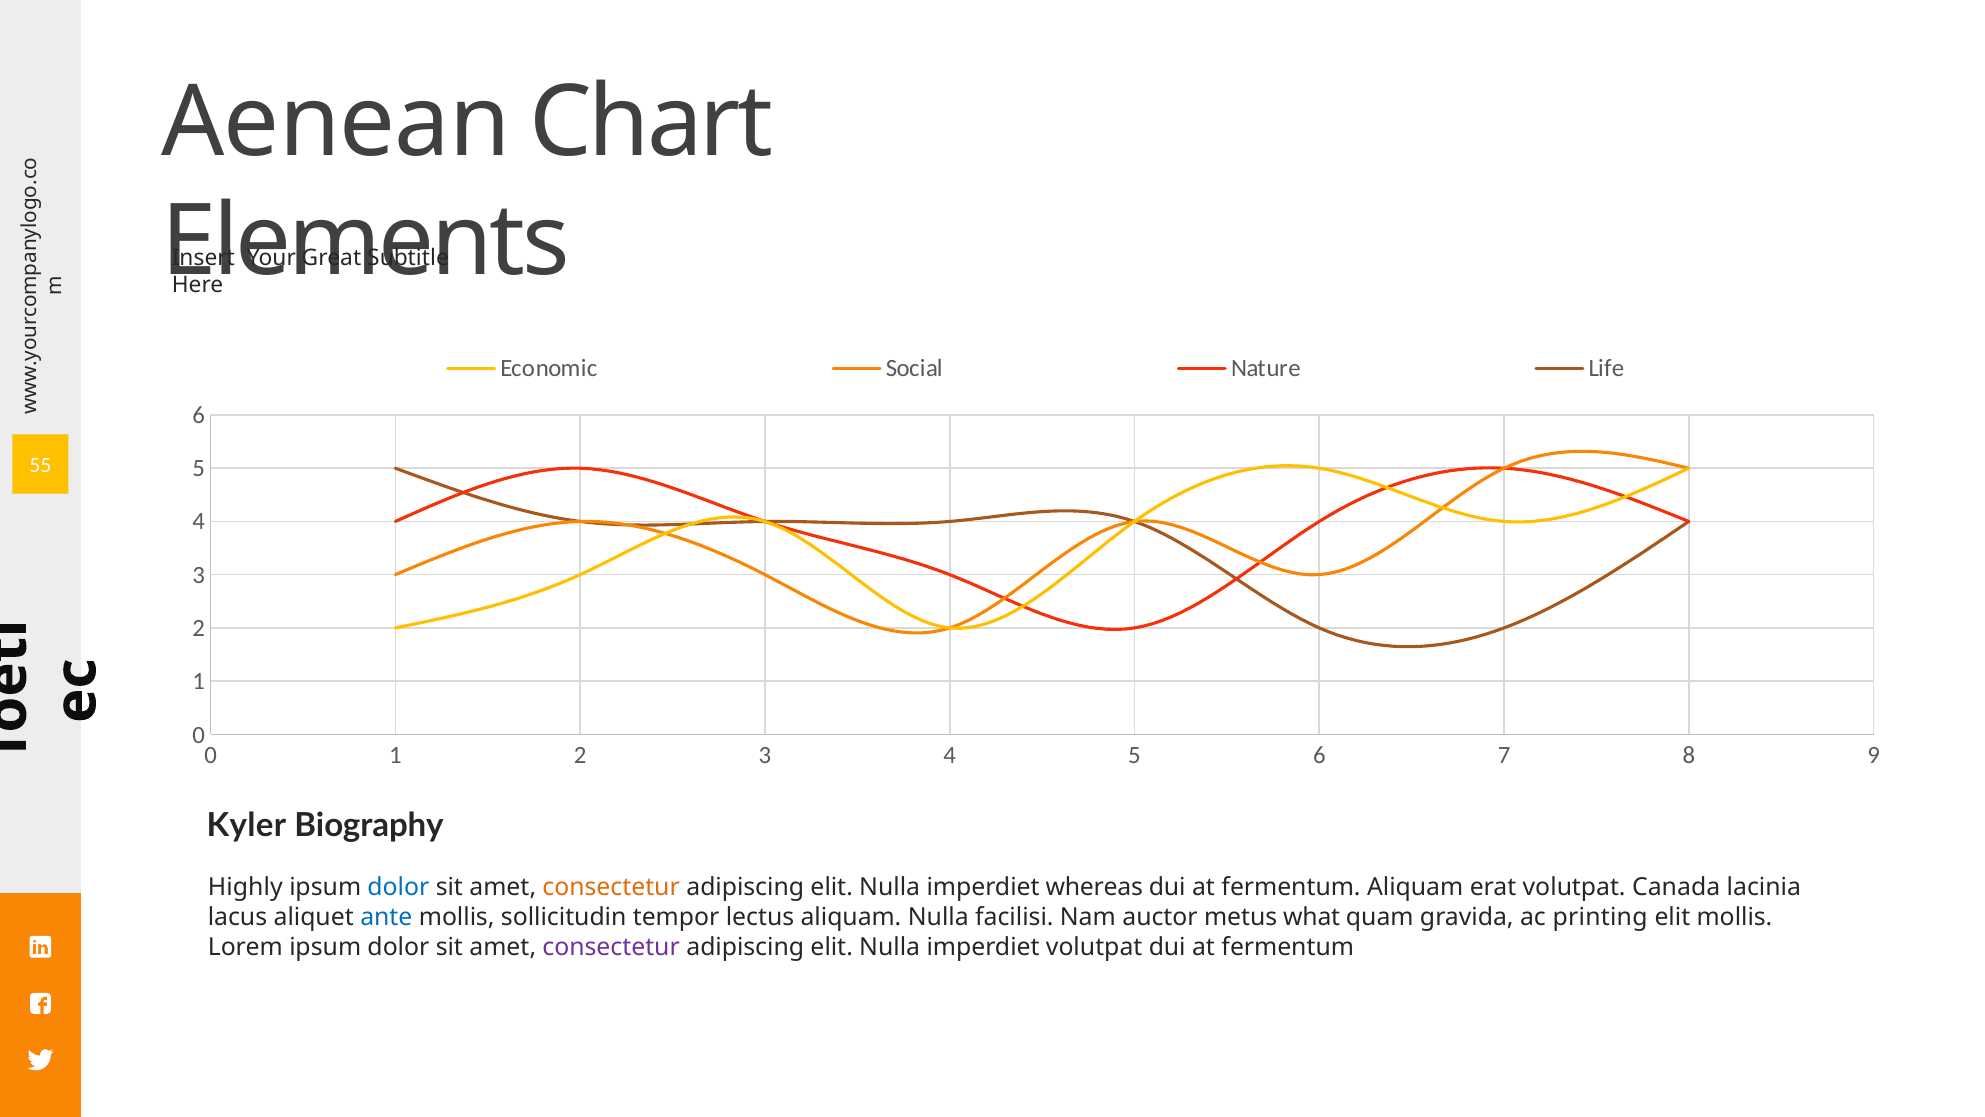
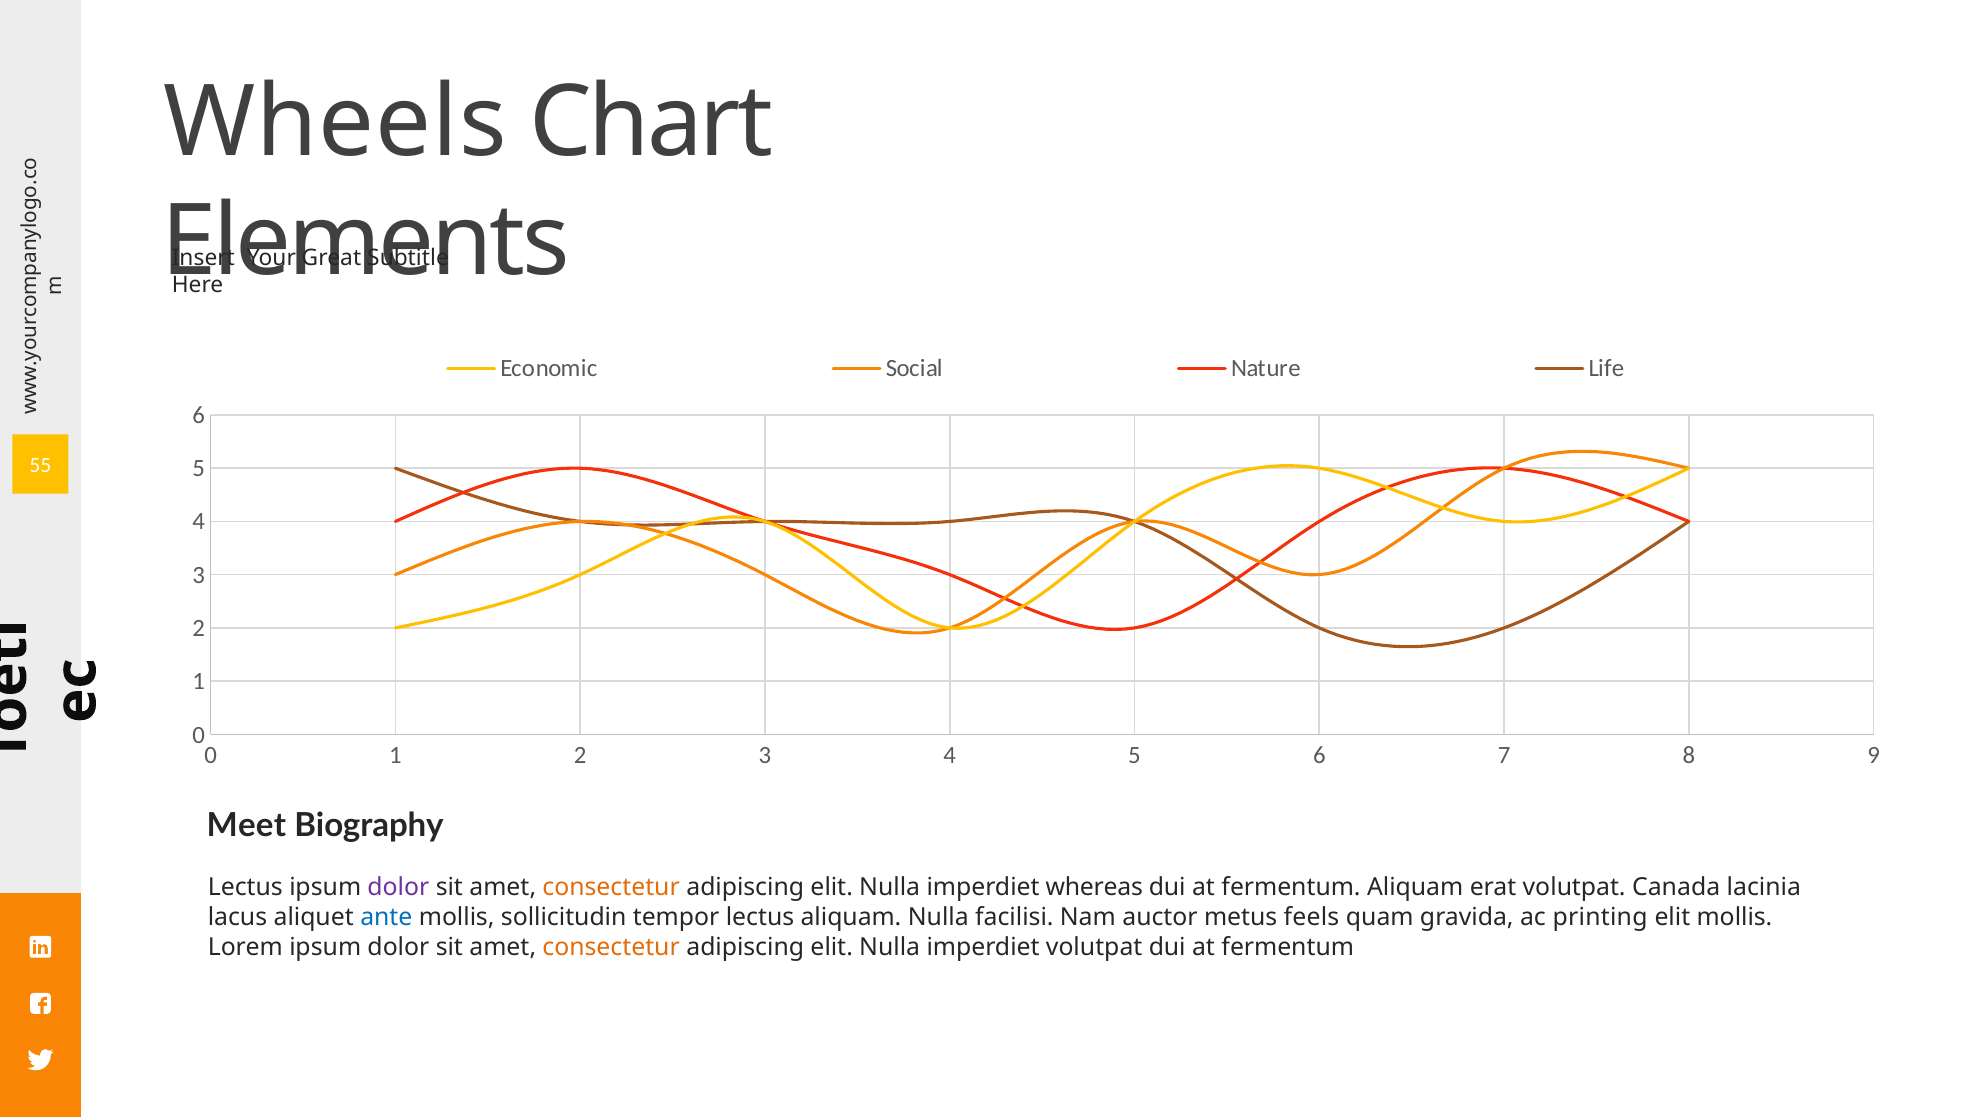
Aenean: Aenean -> Wheels
Kyler: Kyler -> Meet
Highly at (245, 887): Highly -> Lectus
dolor at (398, 887) colour: blue -> purple
what: what -> feels
consectetur at (611, 947) colour: purple -> orange
